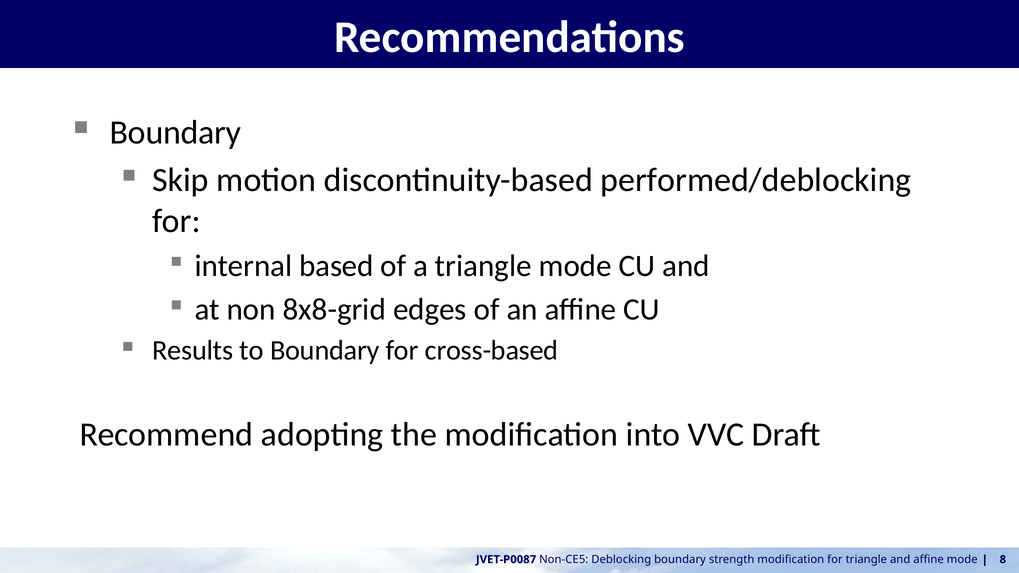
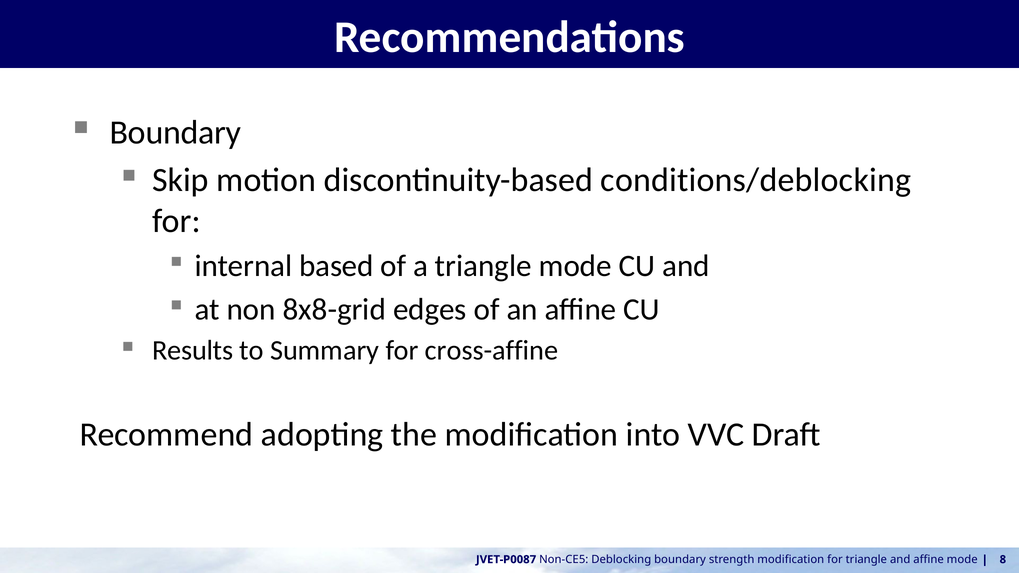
performed/deblocking: performed/deblocking -> conditions/deblocking
to Boundary: Boundary -> Summary
cross-based: cross-based -> cross-affine
